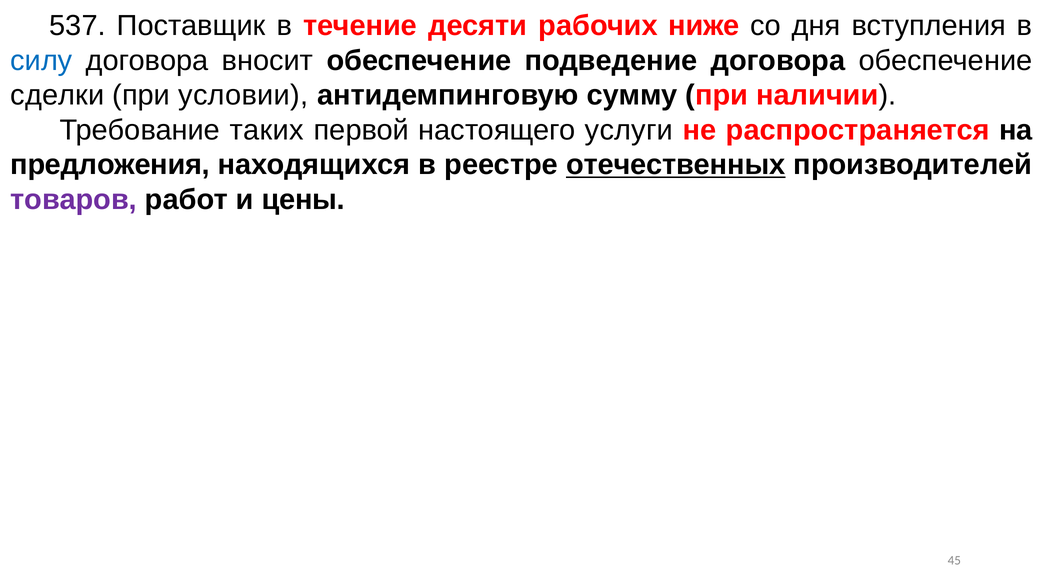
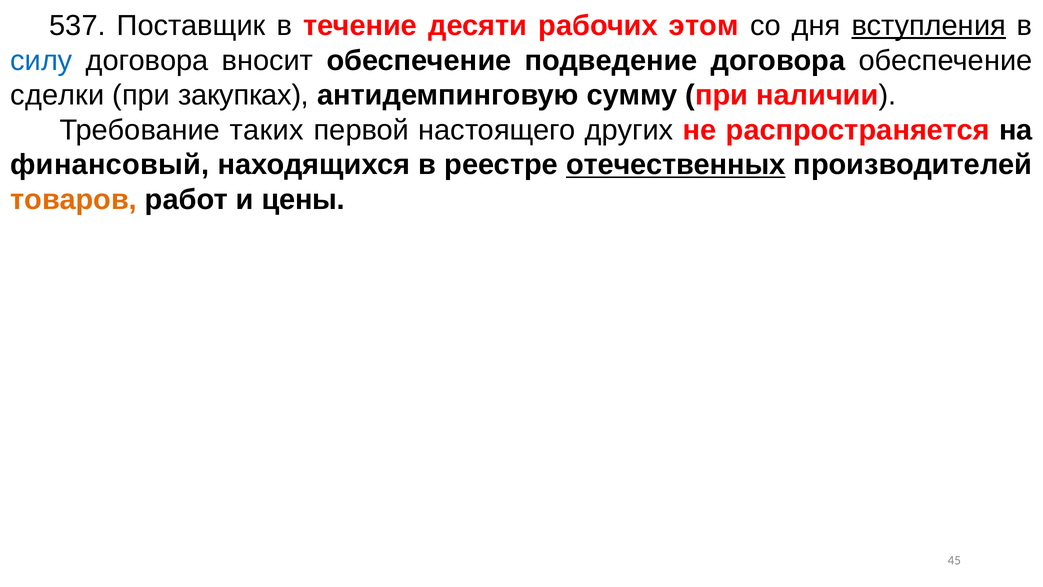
ниже: ниже -> этом
вступления underline: none -> present
условии: условии -> закупках
услуги: услуги -> других
предложения: предложения -> финансовый
товаров colour: purple -> orange
